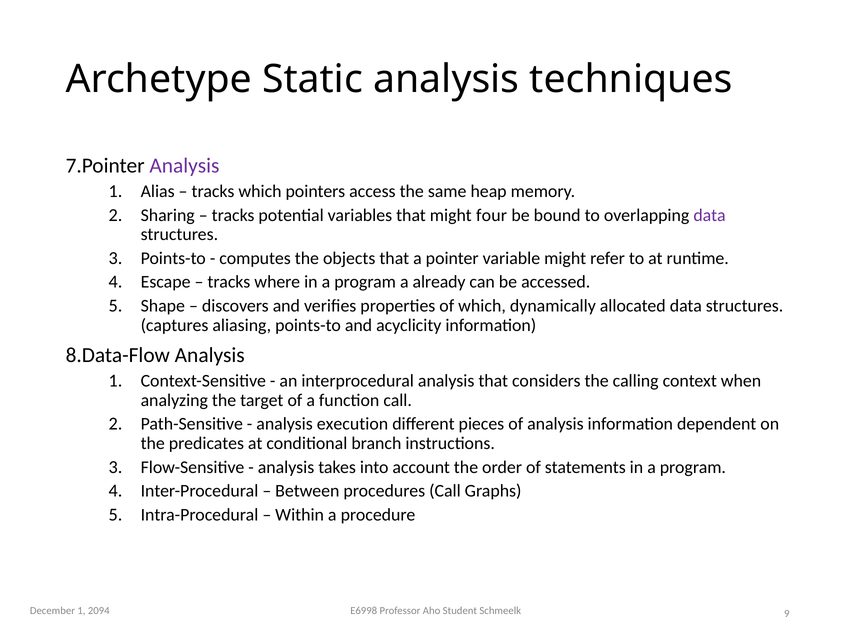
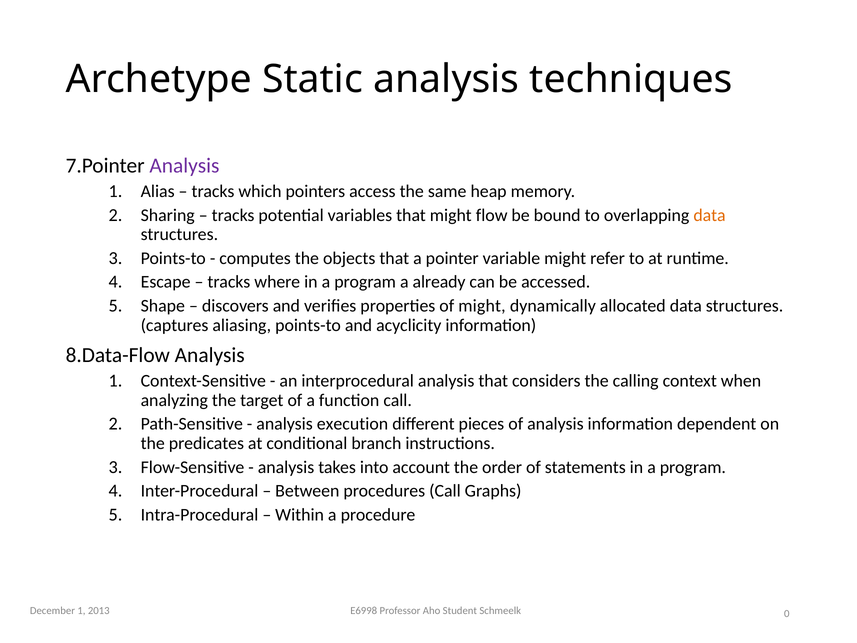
four: four -> flow
data at (710, 215) colour: purple -> orange
of which: which -> might
2094: 2094 -> 2013
9: 9 -> 0
